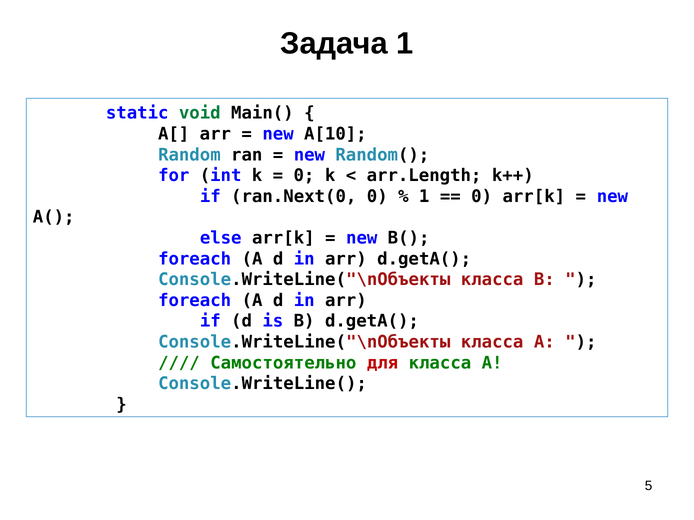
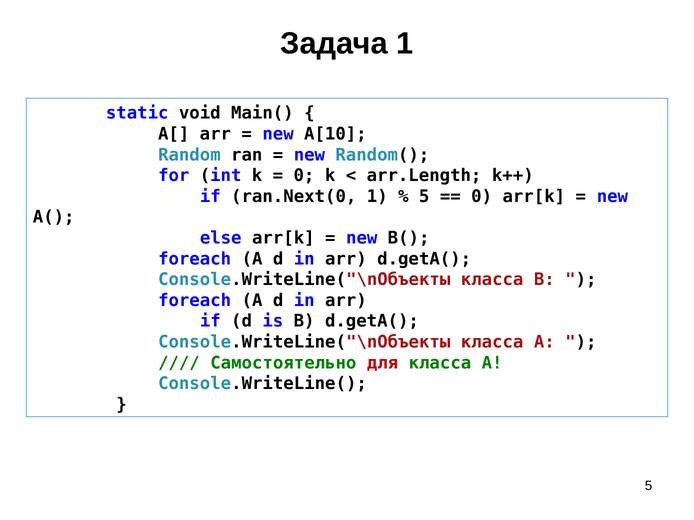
void colour: green -> black
ran.Next(0 0: 0 -> 1
1 at (424, 197): 1 -> 5
